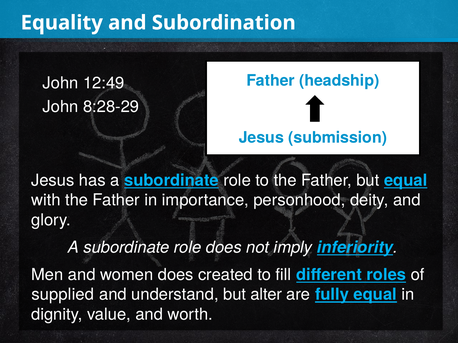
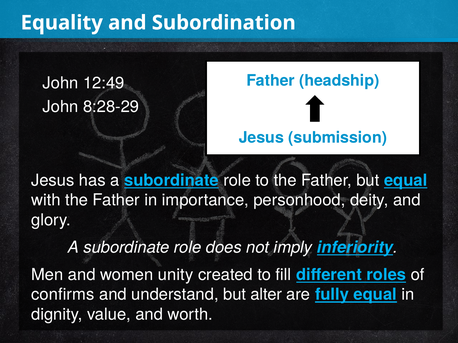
women does: does -> unity
supplied: supplied -> confirms
